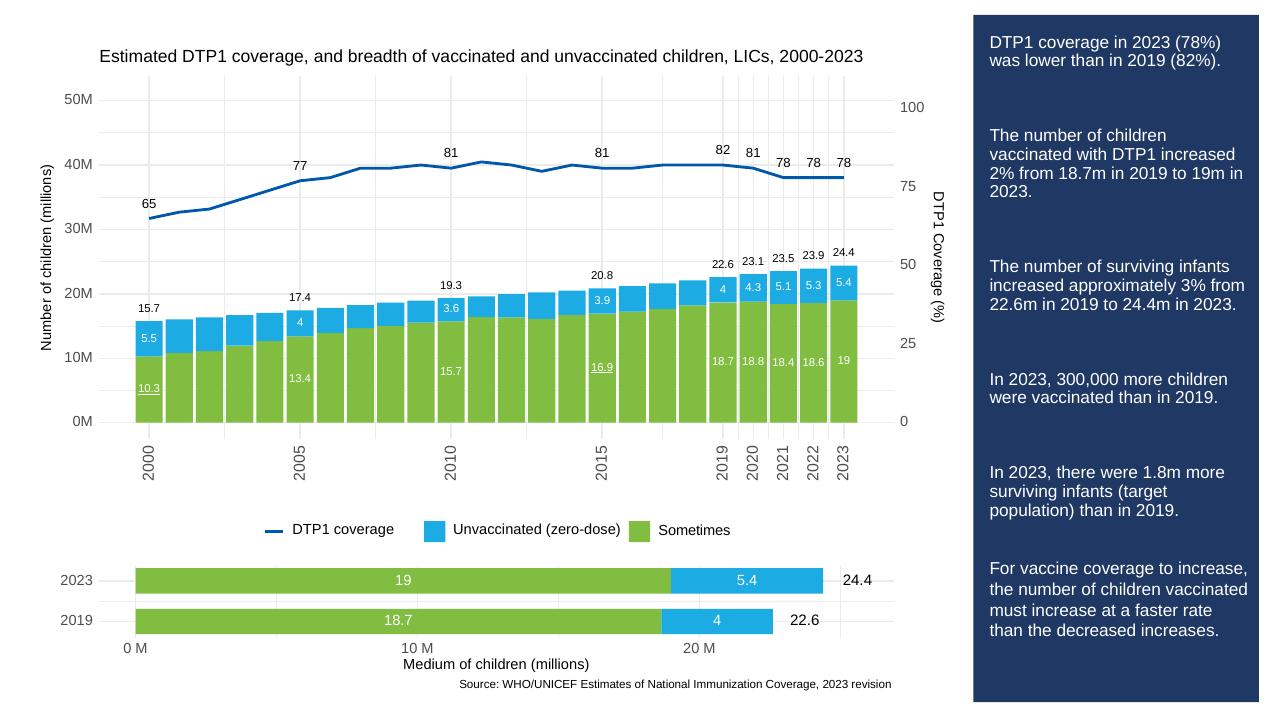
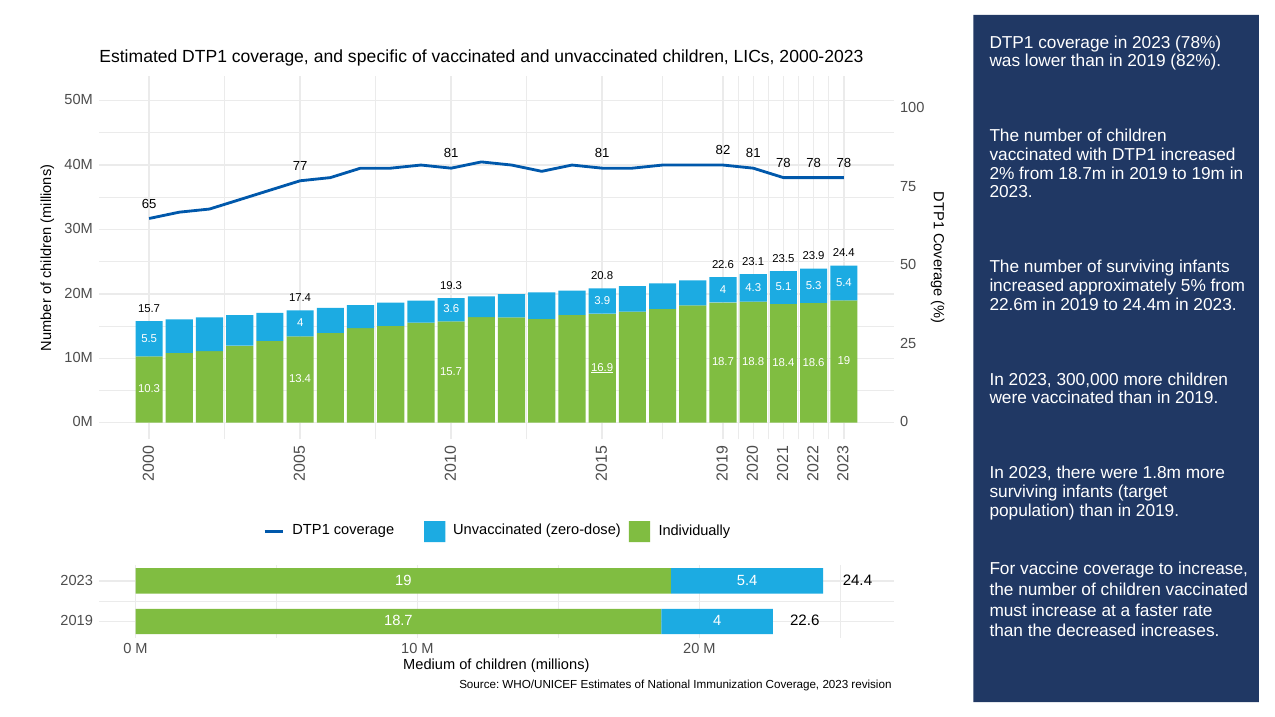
breadth: breadth -> specific
3%: 3% -> 5%
10.3 underline: present -> none
Sometimes: Sometimes -> Individually
